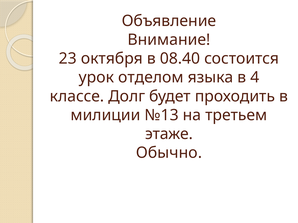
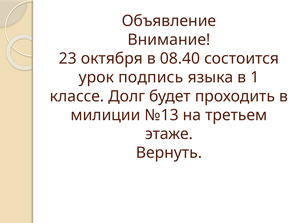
отделом: отделом -> подпись
4: 4 -> 1
Обычно: Обычно -> Вернуть
